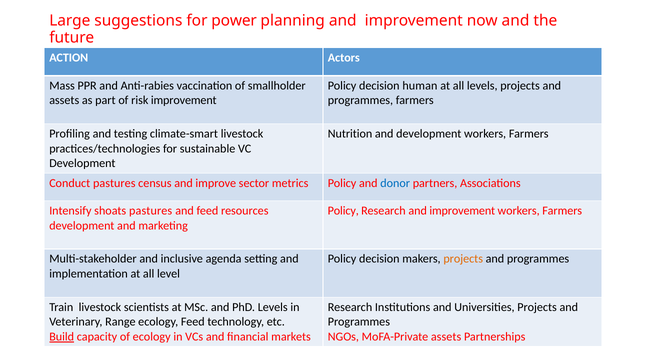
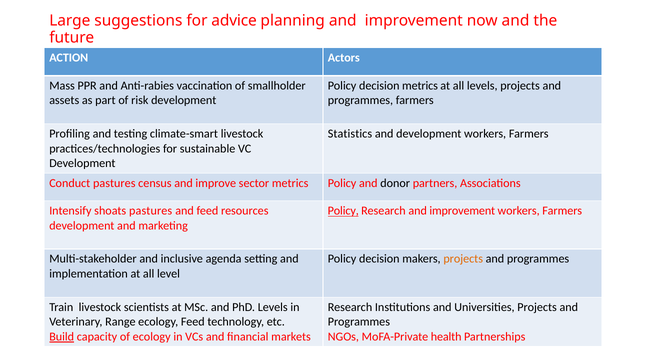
power: power -> advice
decision human: human -> metrics
risk improvement: improvement -> development
Nutrition: Nutrition -> Statistics
donor colour: blue -> black
Policy at (343, 211) underline: none -> present
MoFA-Private assets: assets -> health
